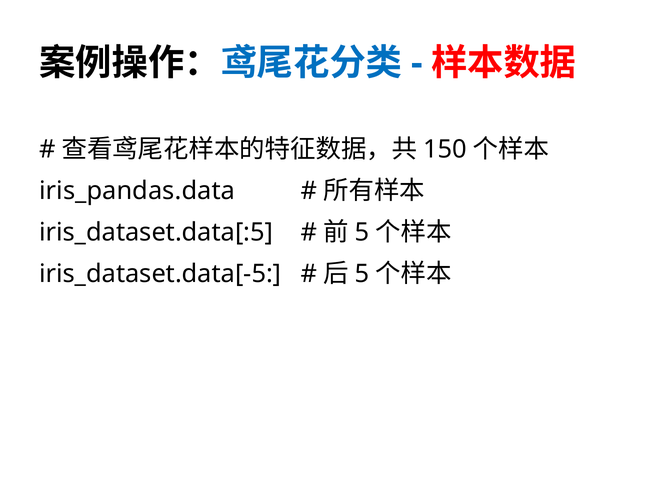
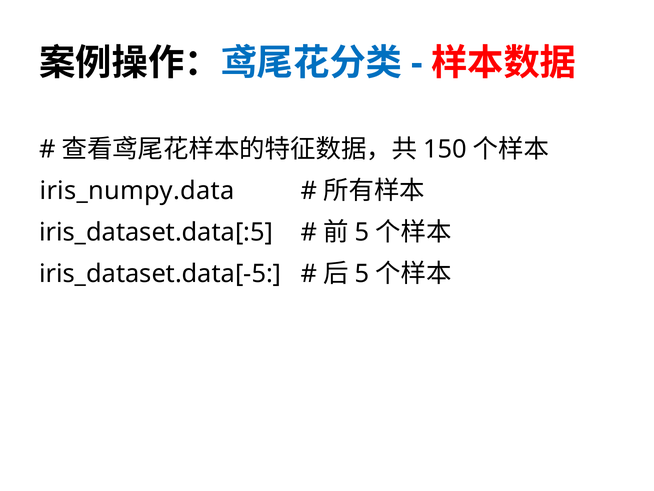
iris_pandas.data: iris_pandas.data -> iris_numpy.data
